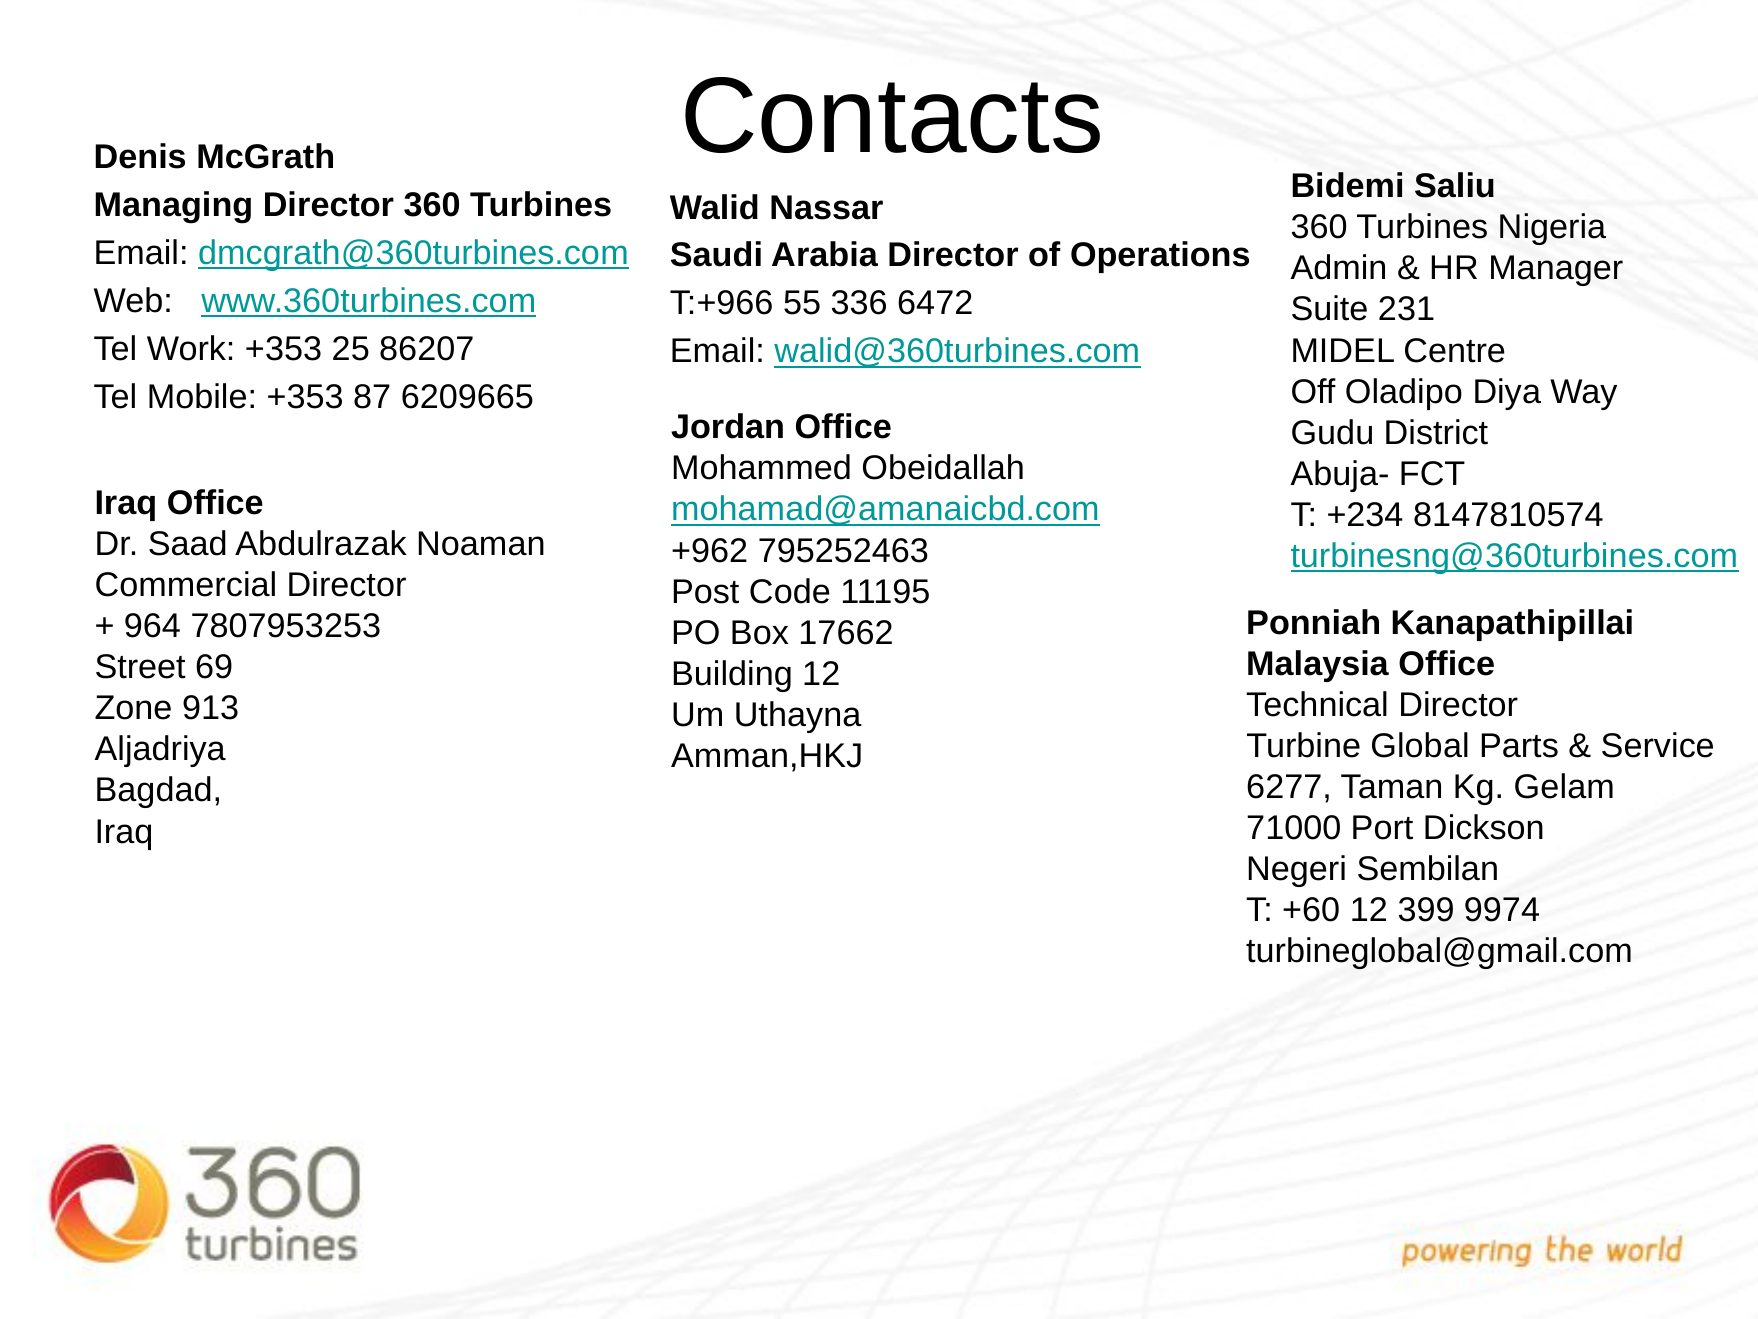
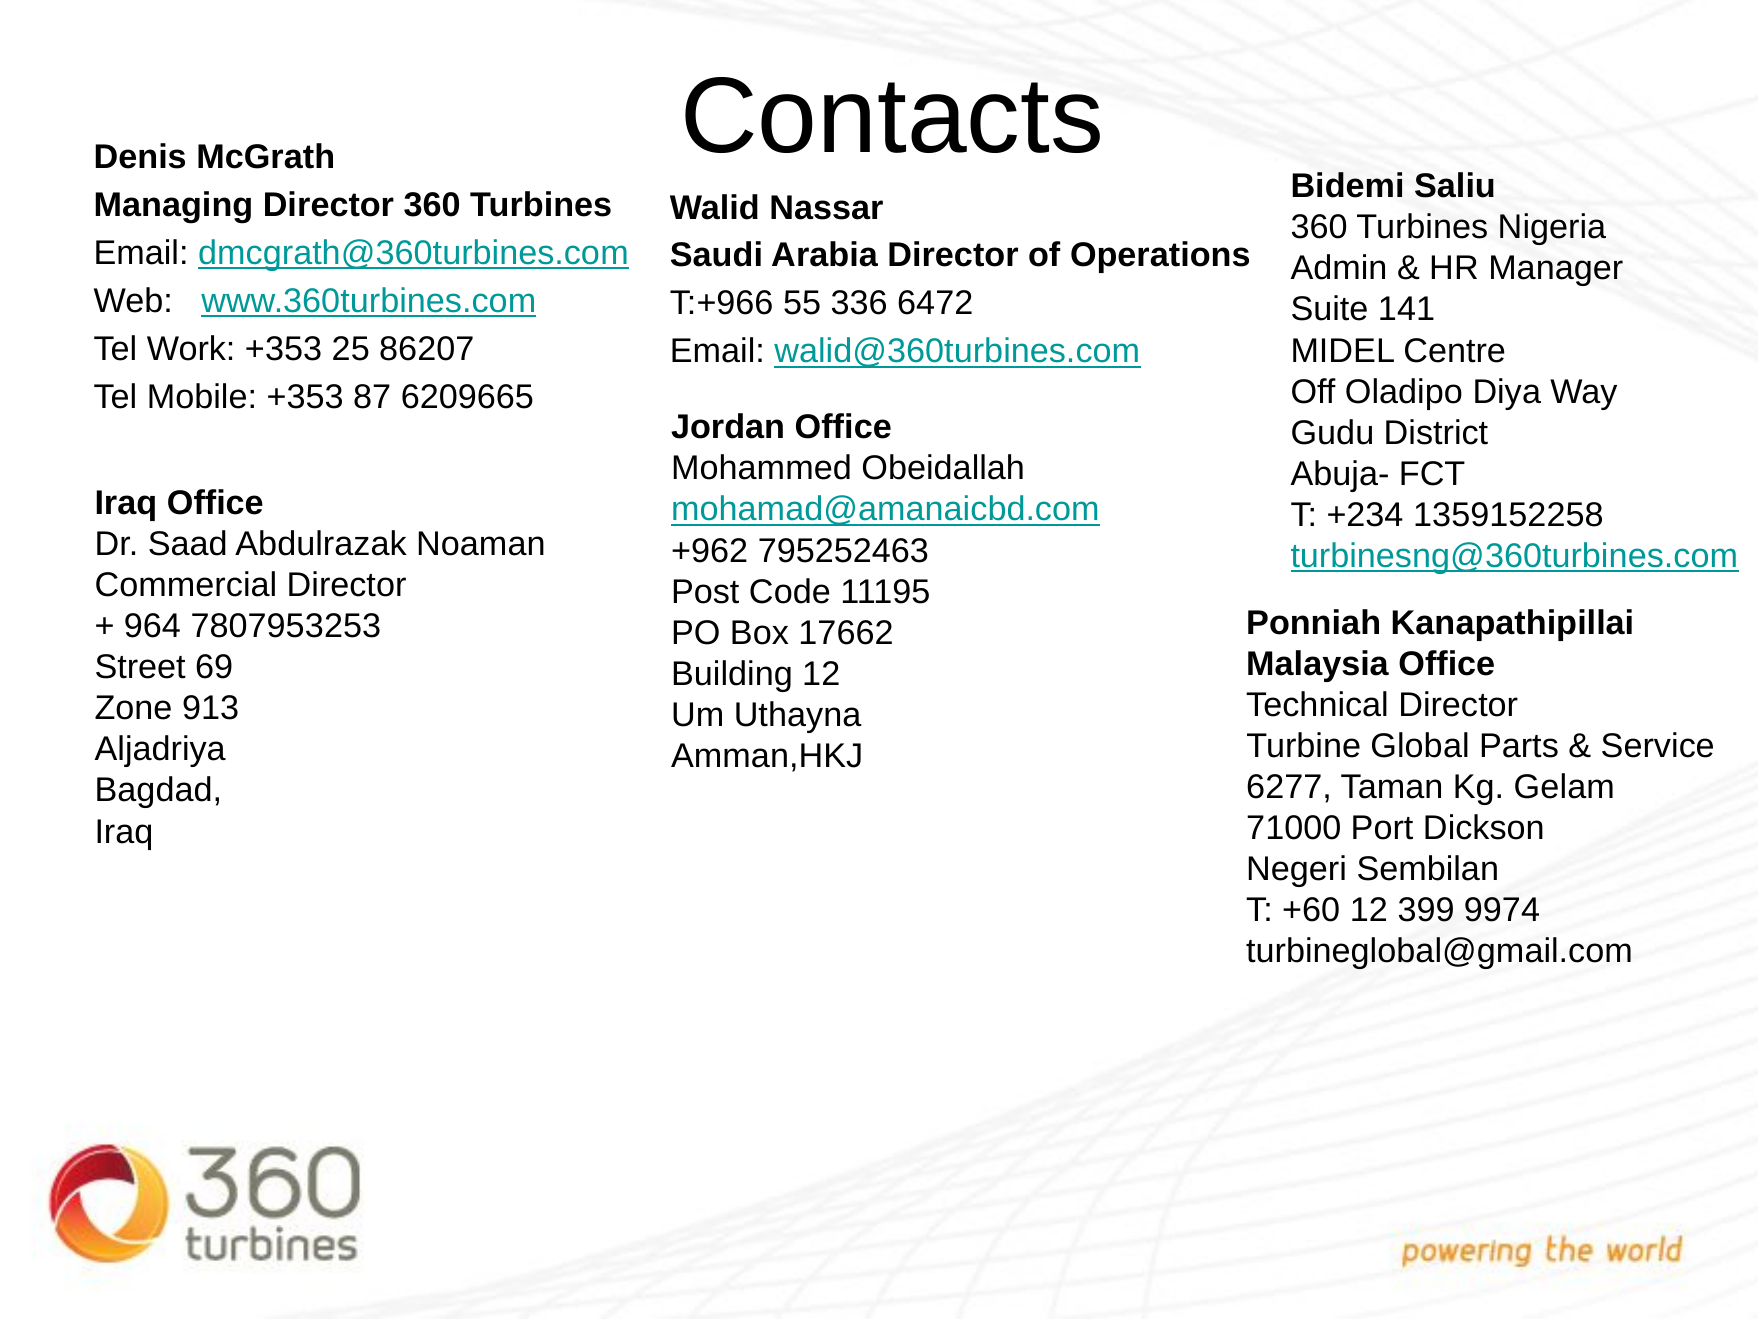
231: 231 -> 141
8147810574: 8147810574 -> 1359152258
